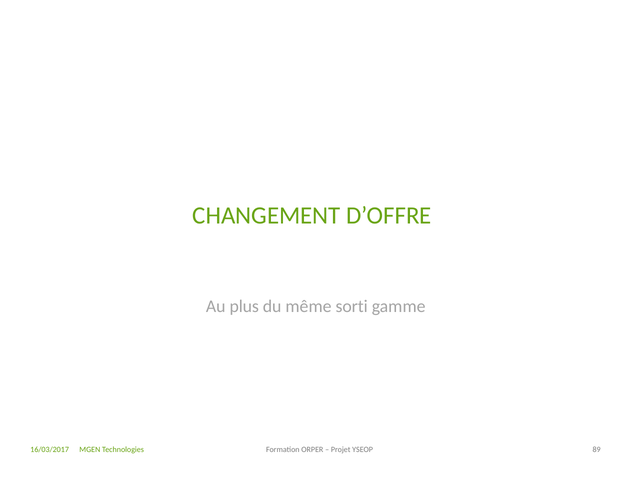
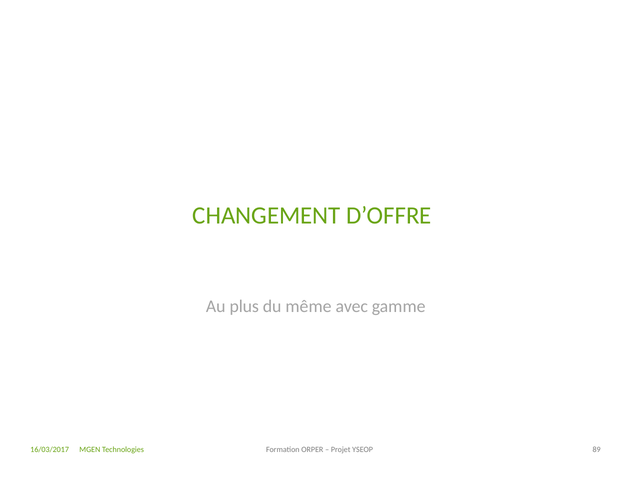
sorti: sorti -> avec
